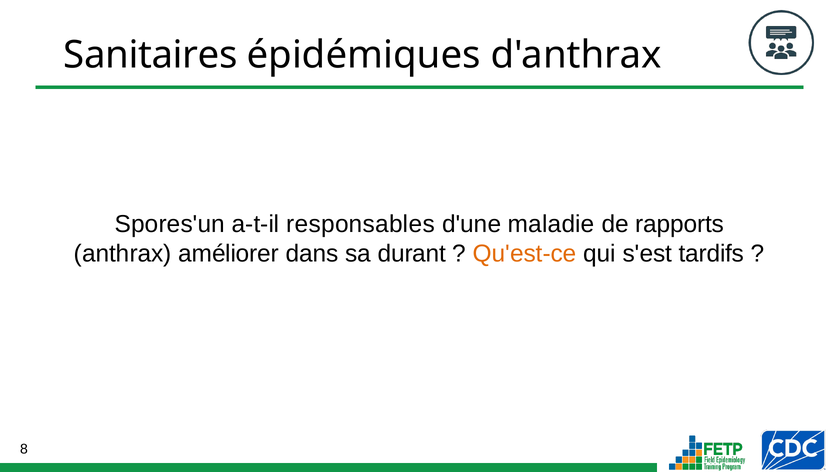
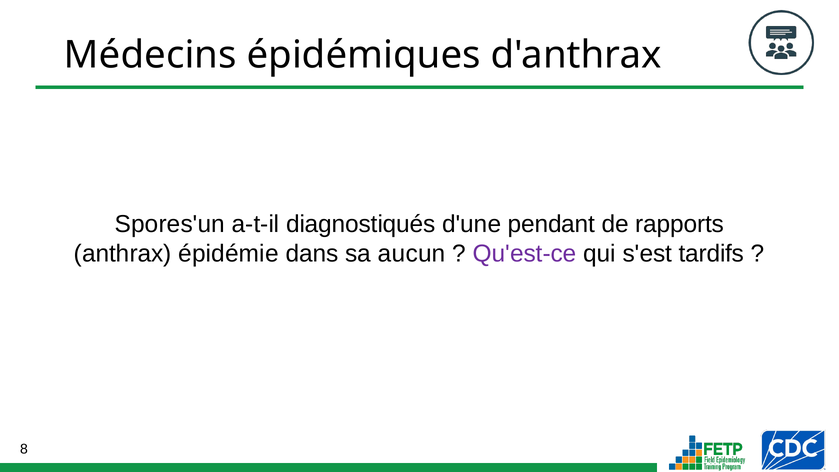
Sanitaires: Sanitaires -> Médecins
responsables: responsables -> diagnostiqués
maladie: maladie -> pendant
améliorer: améliorer -> épidémie
durant: durant -> aucun
Qu'est-ce colour: orange -> purple
